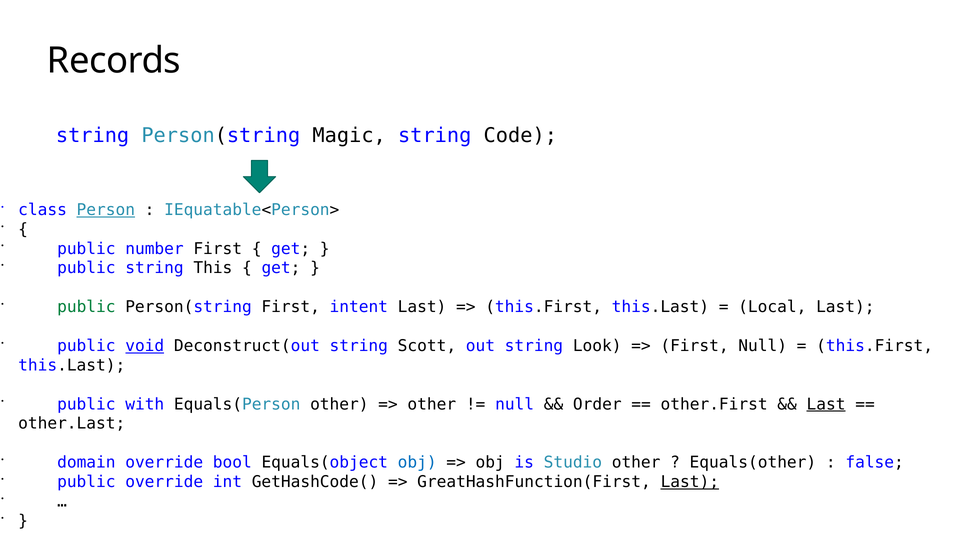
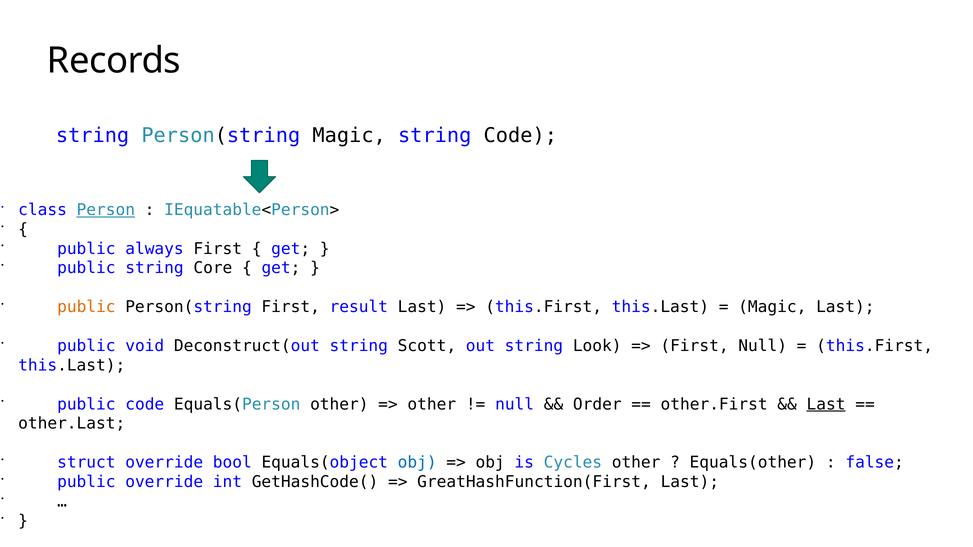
number: number -> always
This: This -> Core
public at (86, 307) colour: green -> orange
intent: intent -> result
Local at (772, 307): Local -> Magic
void underline: present -> none
public with: with -> code
domain: domain -> struct
Studio: Studio -> Cycles
Last at (690, 482) underline: present -> none
